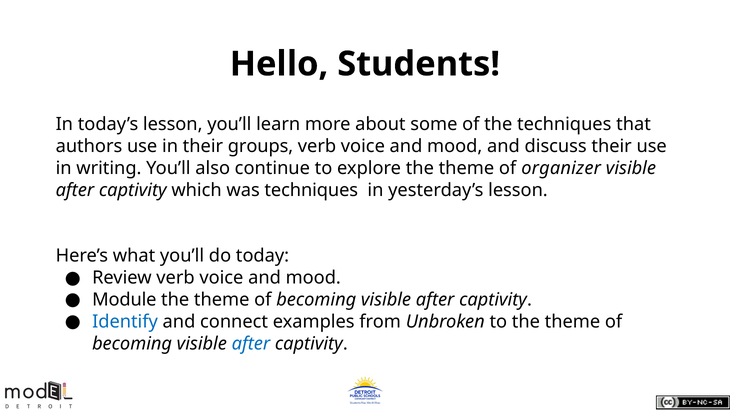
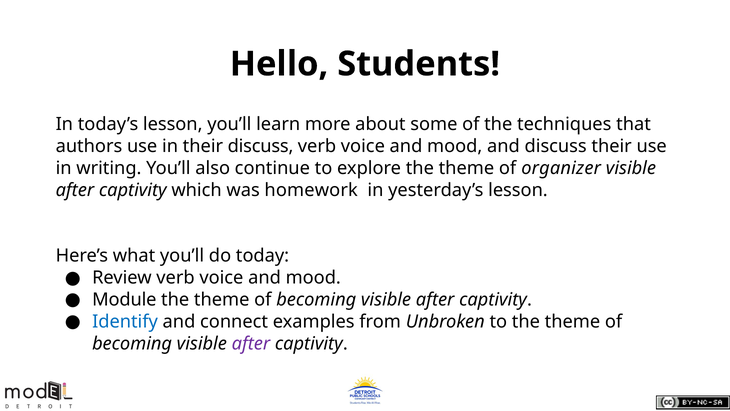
their groups: groups -> discuss
was techniques: techniques -> homework
after at (251, 343) colour: blue -> purple
